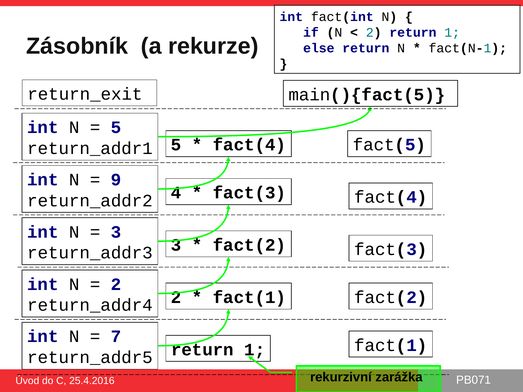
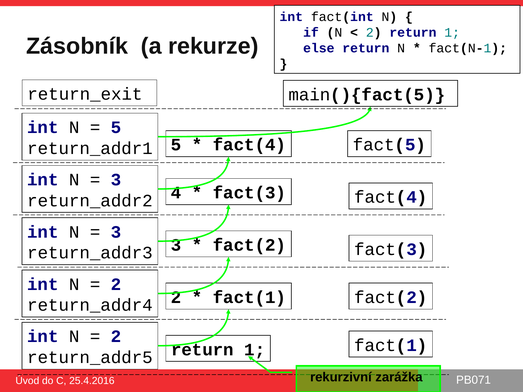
9 at (116, 180): 9 -> 3
7 at (116, 337): 7 -> 2
